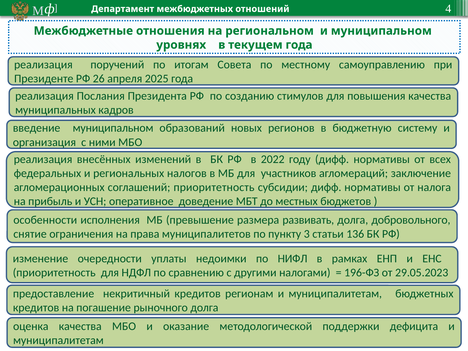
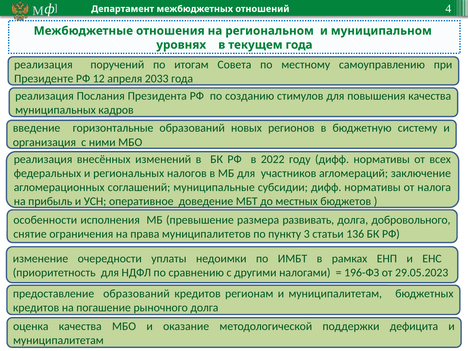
26: 26 -> 12
2025: 2025 -> 2033
введение муниципальном: муниципальном -> горизонтальные
соглашений приоритетность: приоритетность -> муниципальные
НИФЛ: НИФЛ -> ИМБТ
предоставление некритичный: некритичный -> образований
